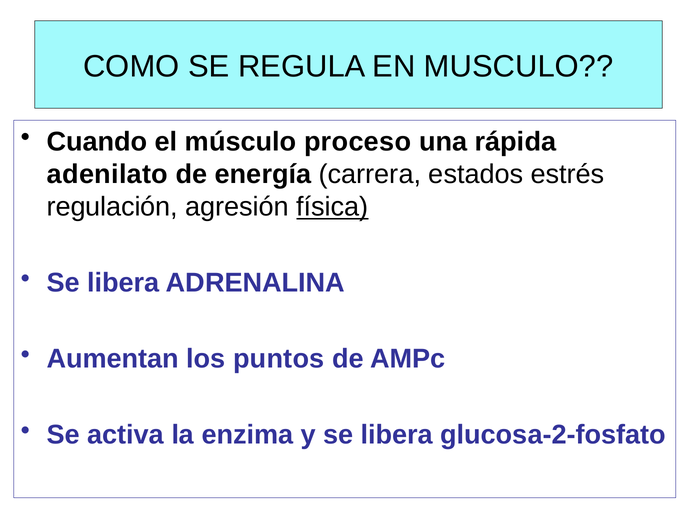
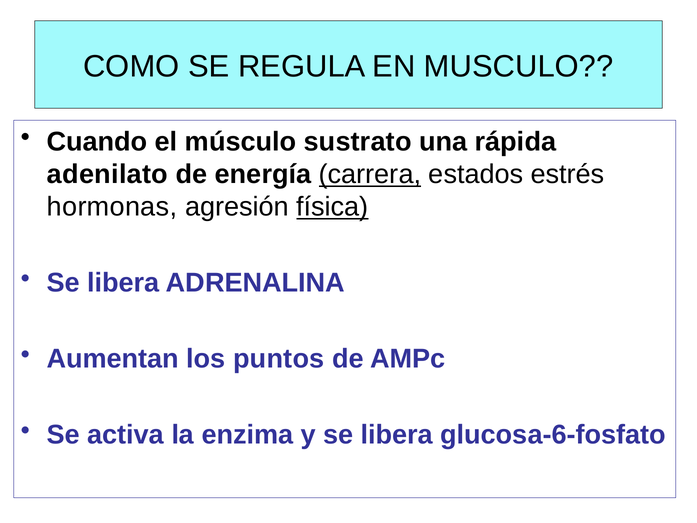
proceso: proceso -> sustrato
carrera underline: none -> present
regulación: regulación -> hormonas
glucosa-2-fosfato: glucosa-2-fosfato -> glucosa-6-fosfato
